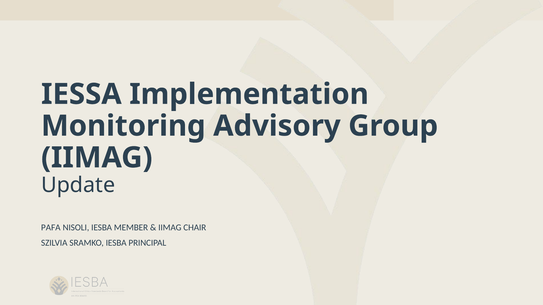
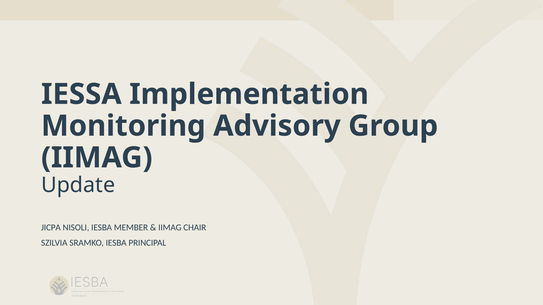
PAFA: PAFA -> JICPA
